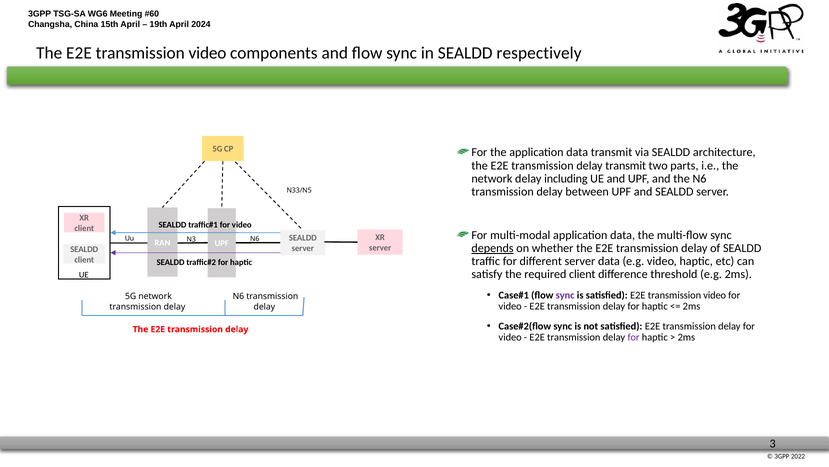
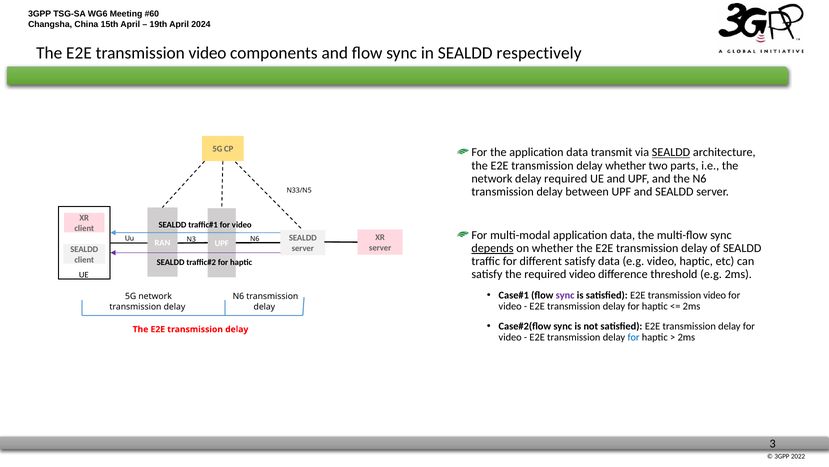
SEALDD at (671, 152) underline: none -> present
delay transmit: transmit -> whether
delay including: including -> required
different server: server -> satisfy
required client: client -> video
for at (634, 337) colour: purple -> blue
